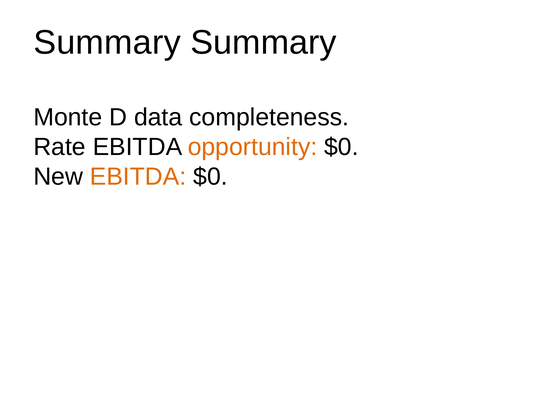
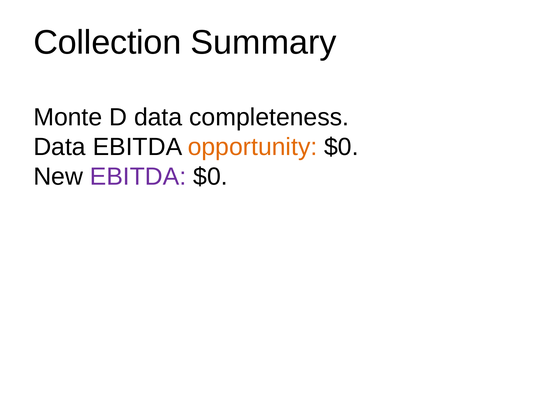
Summary at (107, 42): Summary -> Collection
Rate at (60, 147): Rate -> Data
EBITDA at (138, 177) colour: orange -> purple
